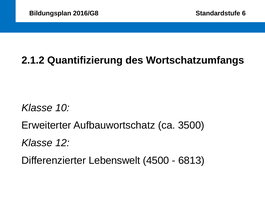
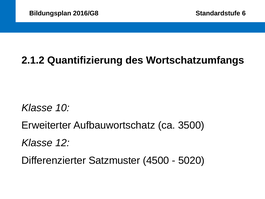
Lebenswelt: Lebenswelt -> Satzmuster
6813: 6813 -> 5020
